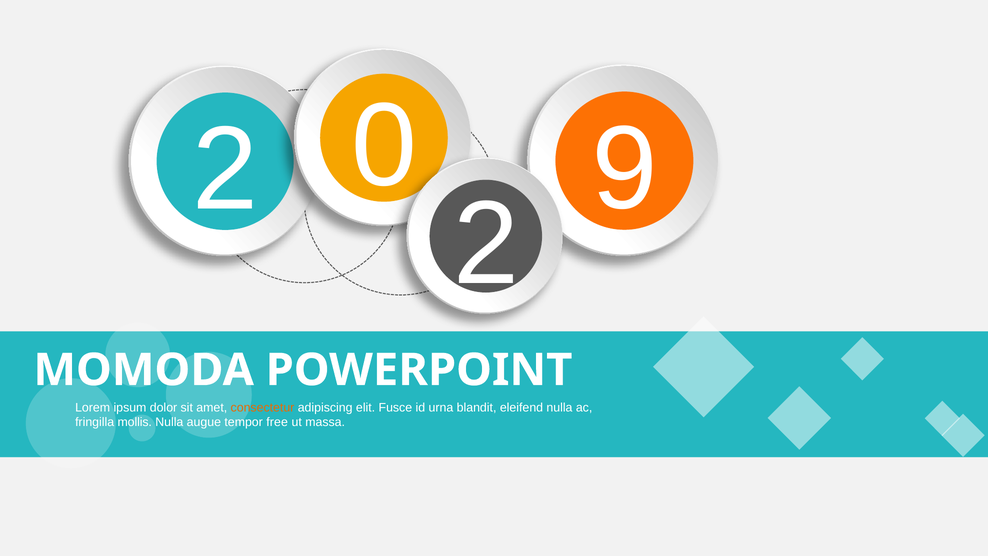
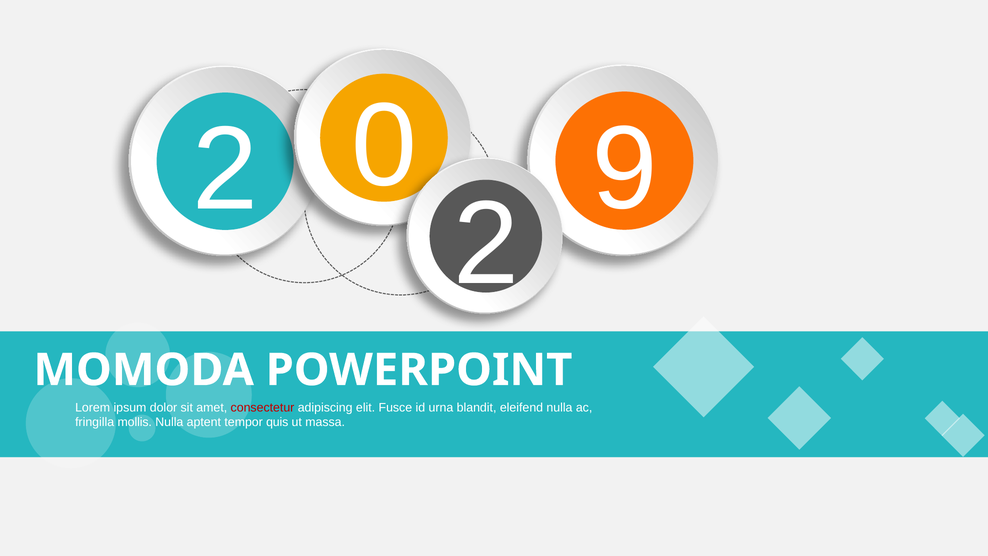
consectetur colour: orange -> red
augue: augue -> aptent
free: free -> quis
